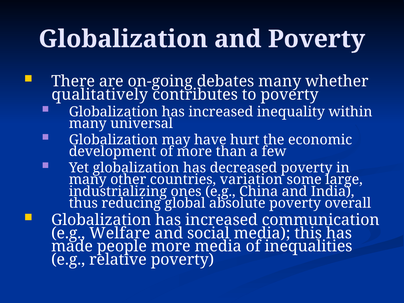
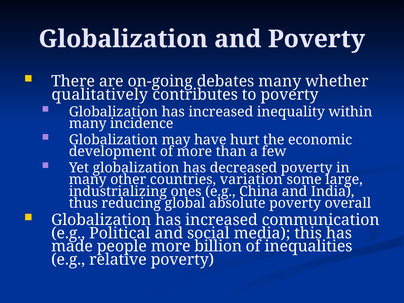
universal: universal -> incidence
Welfare: Welfare -> Political
more media: media -> billion
